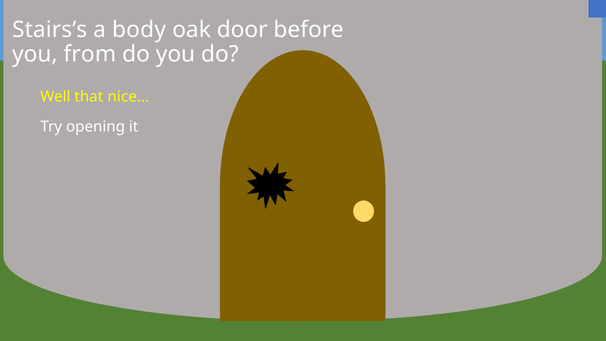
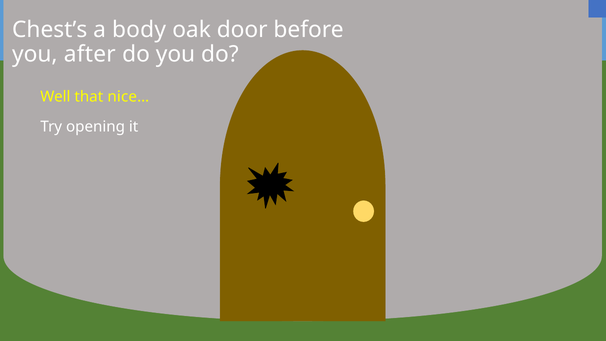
Stairs’s: Stairs’s -> Chest’s
from: from -> after
